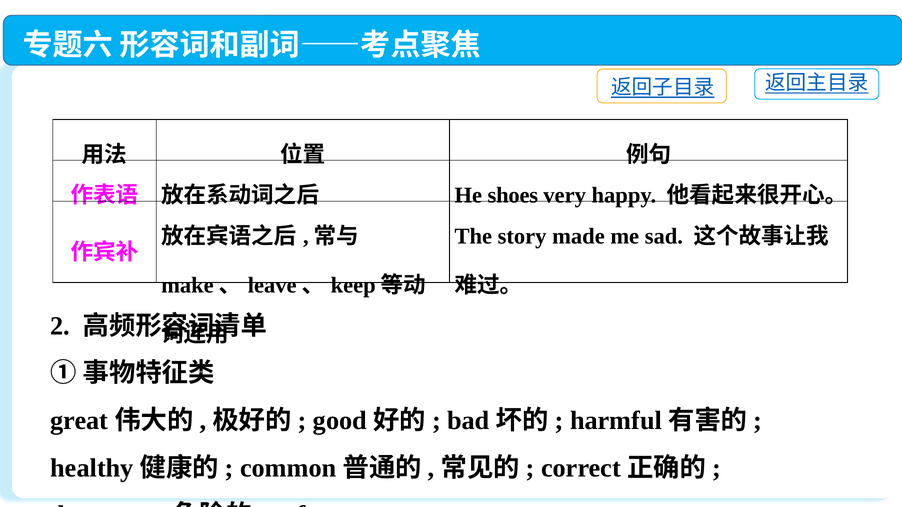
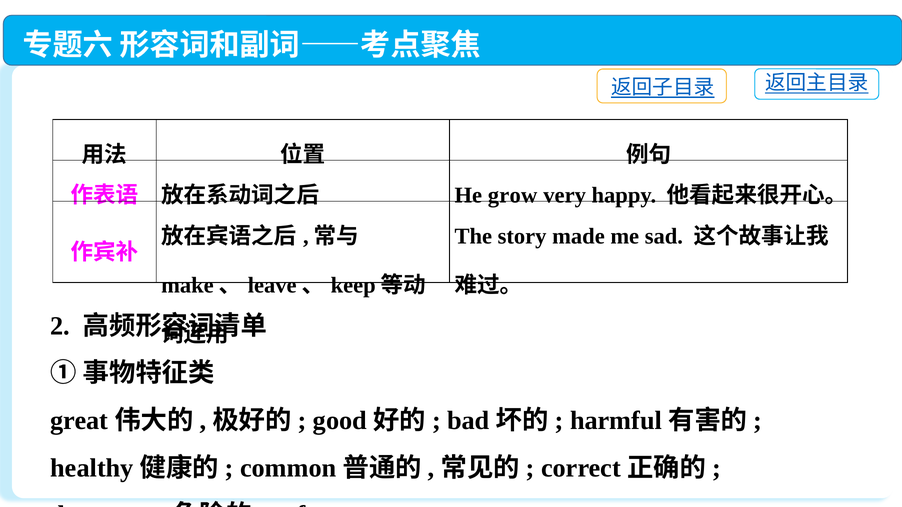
shoes: shoes -> grow
